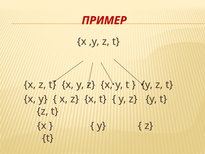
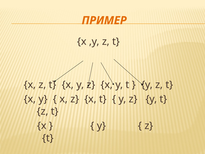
ПРИМЕР colour: red -> orange
